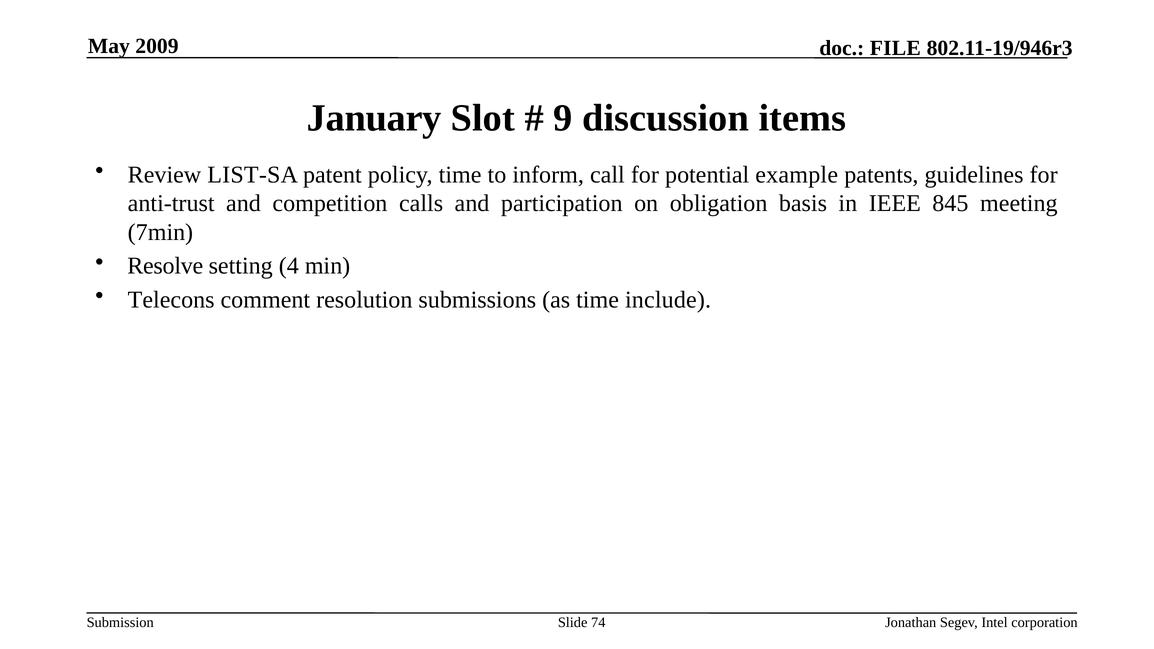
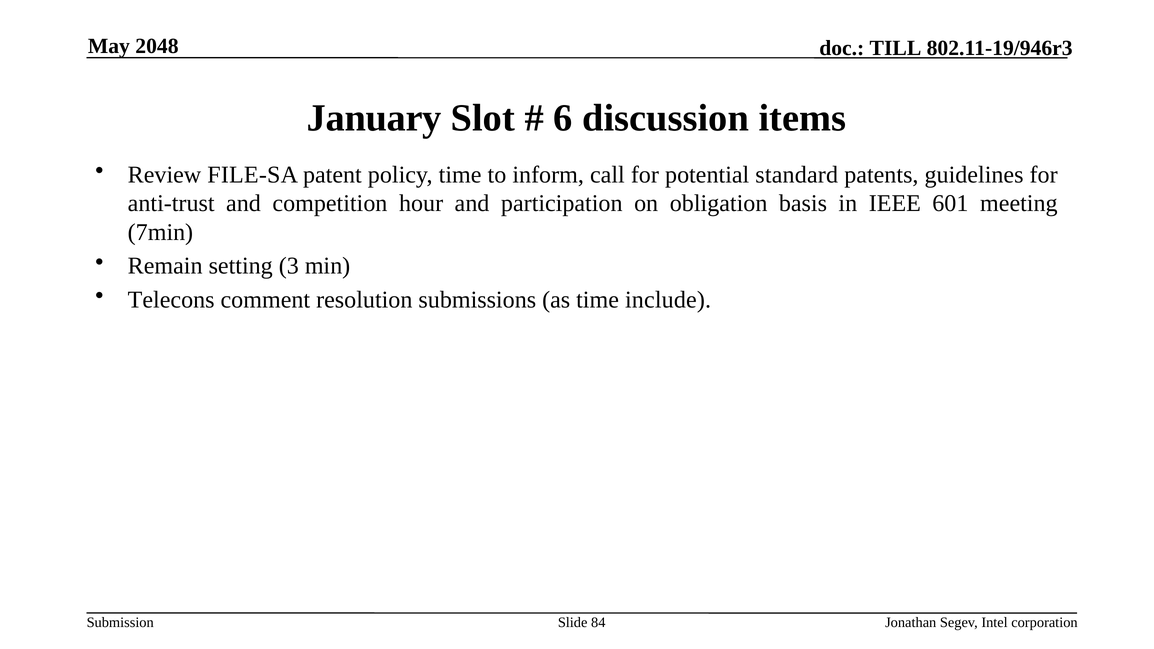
2009: 2009 -> 2048
FILE: FILE -> TILL
9: 9 -> 6
LIST-SA: LIST-SA -> FILE-SA
example: example -> standard
calls: calls -> hour
845: 845 -> 601
Resolve: Resolve -> Remain
4: 4 -> 3
74: 74 -> 84
